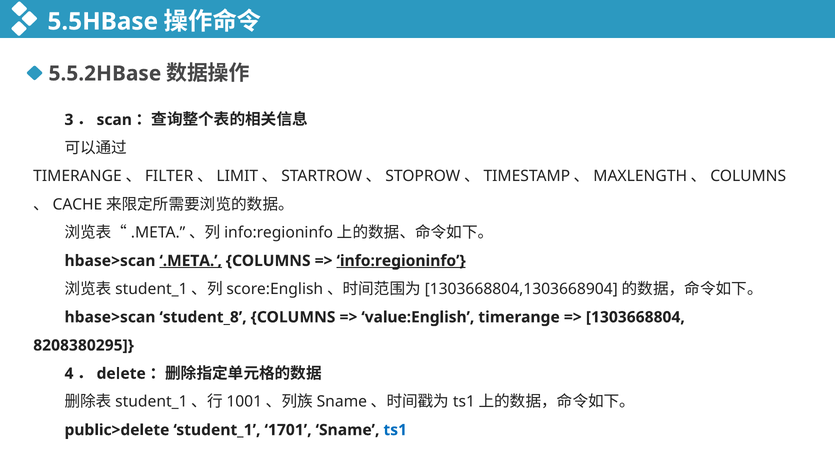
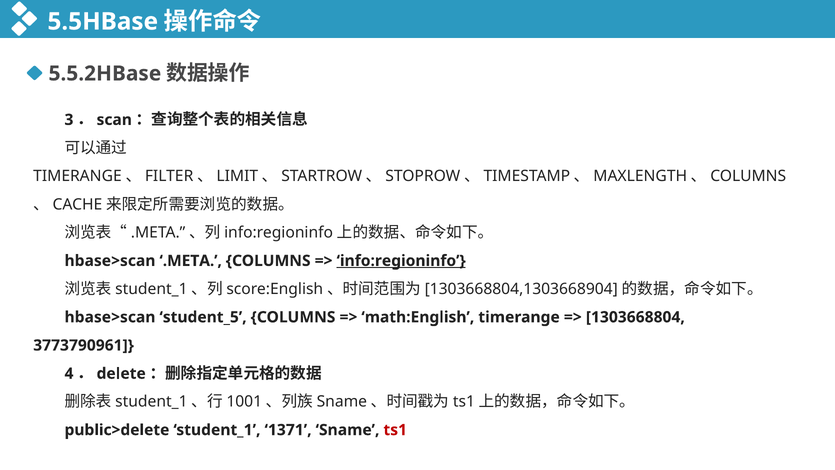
.META underline: present -> none
student_8: student_8 -> student_5
value:English: value:English -> math:English
8208380295: 8208380295 -> 3773790961
1701: 1701 -> 1371
ts1 colour: blue -> red
